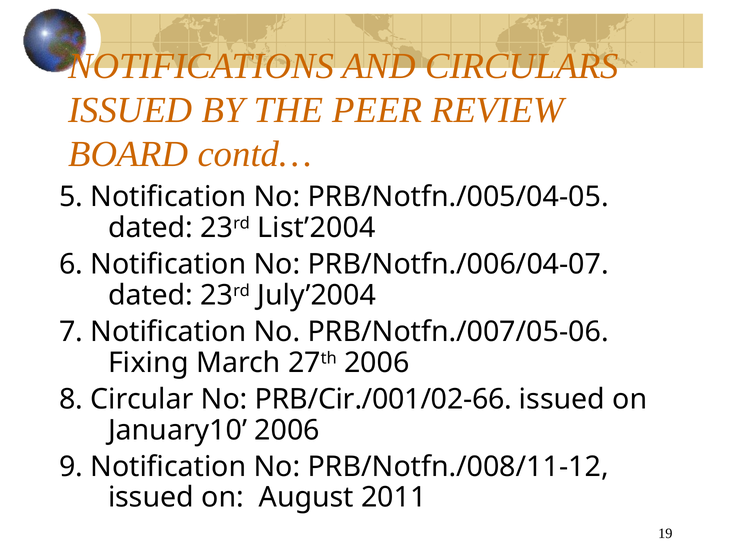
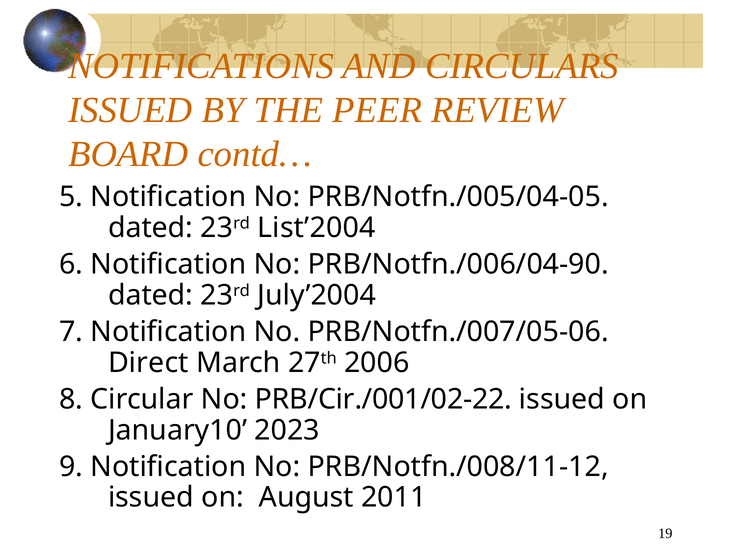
PRB/Notfn./006/04-07: PRB/Notfn./006/04-07 -> PRB/Notfn./006/04-90
Fixing: Fixing -> Direct
PRB/Cir./001/02-66: PRB/Cir./001/02-66 -> PRB/Cir./001/02-22
January10 2006: 2006 -> 2023
